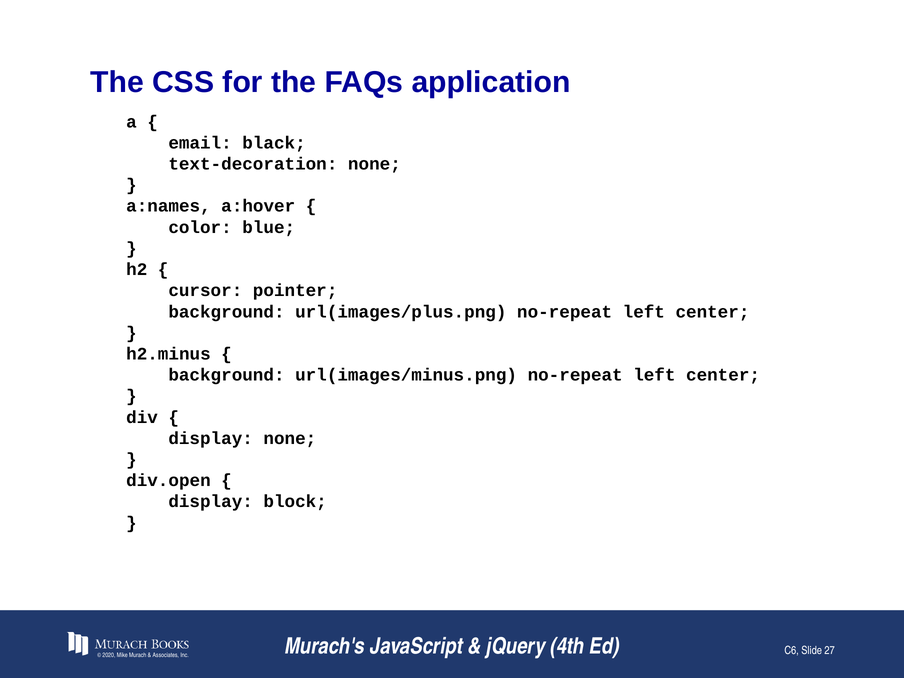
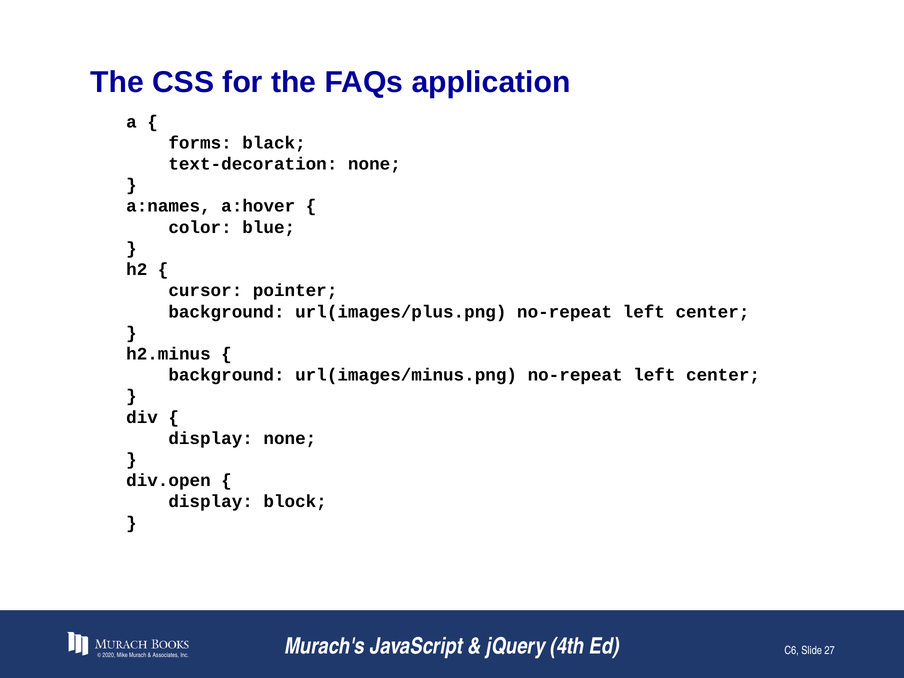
email: email -> forms
